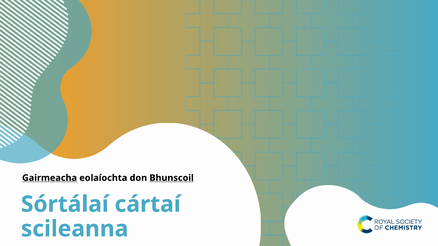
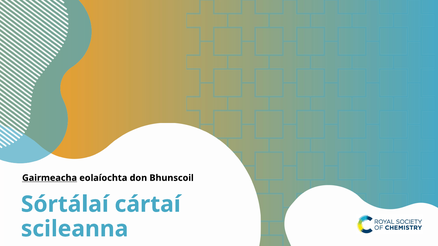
Bhunscoil underline: present -> none
